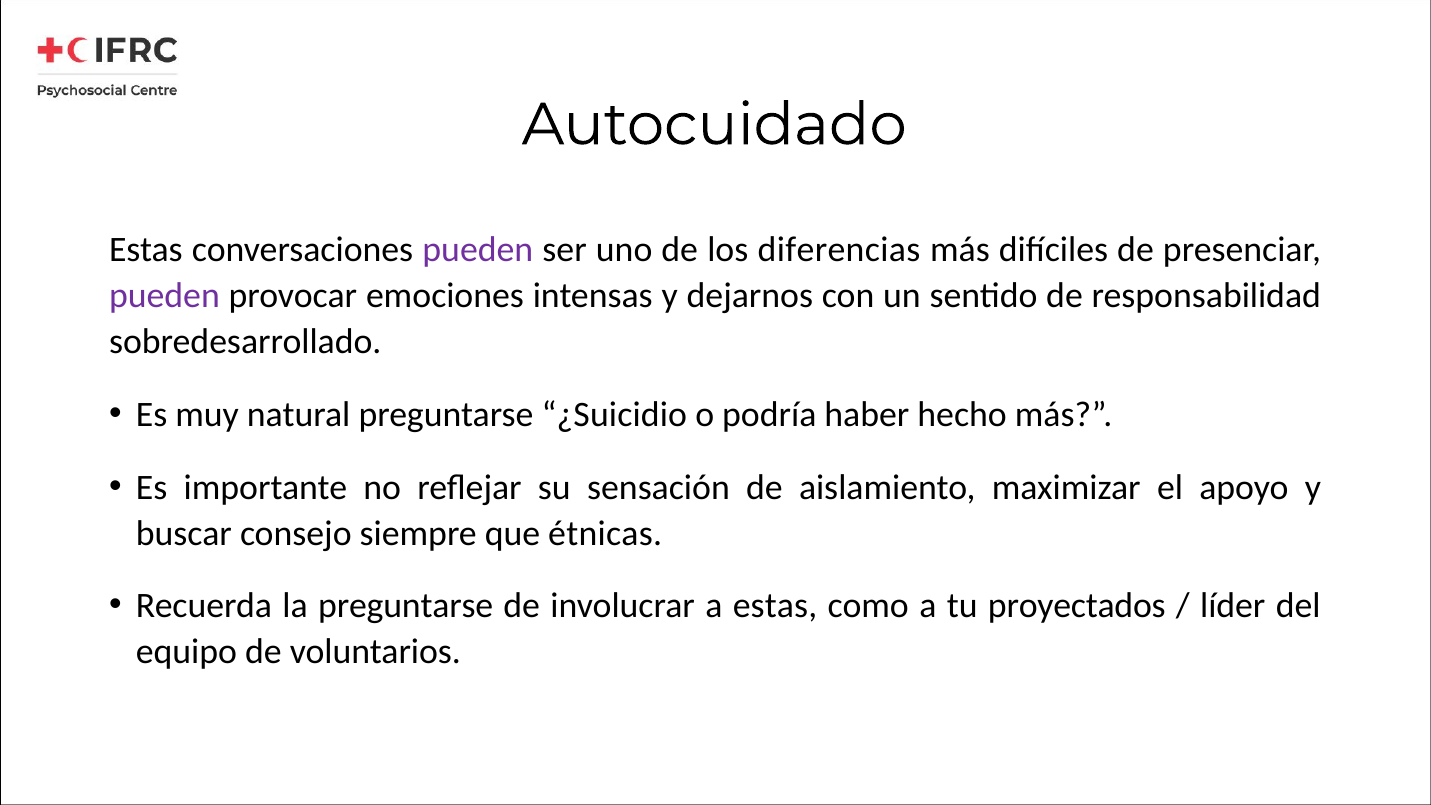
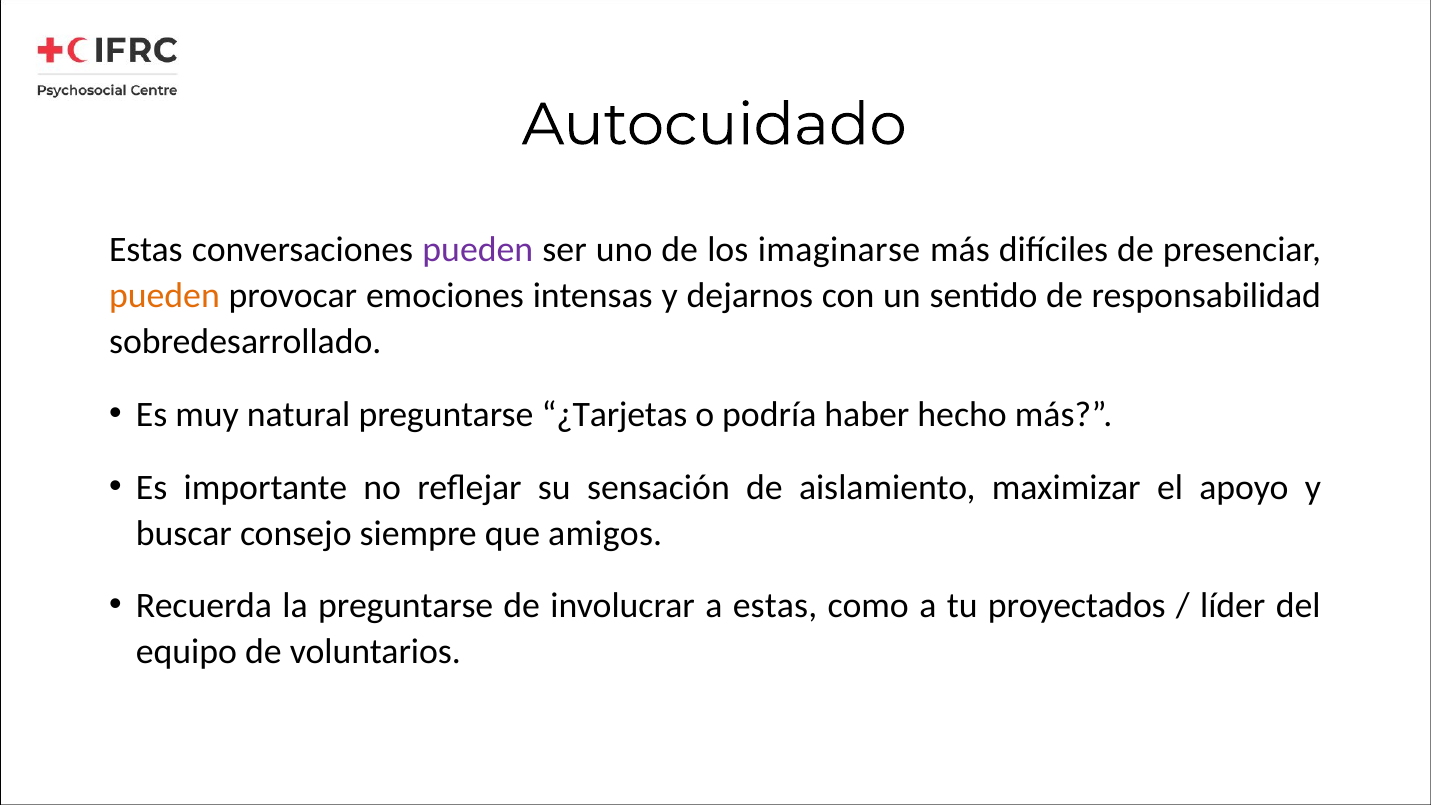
diferencias: diferencias -> imaginarse
pueden at (164, 296) colour: purple -> orange
¿Suicidio: ¿Suicidio -> ¿Tarjetas
étnicas: étnicas -> amigos
